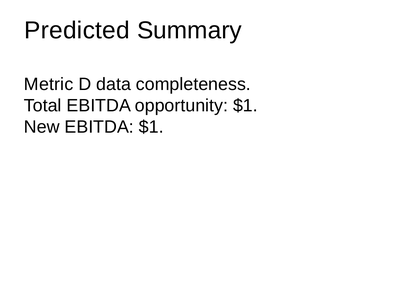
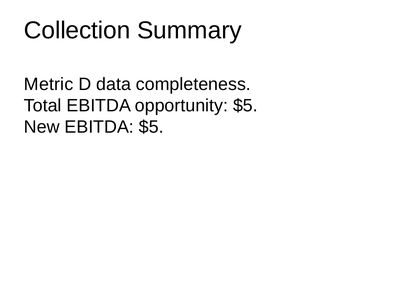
Predicted: Predicted -> Collection
opportunity $1: $1 -> $5
EBITDA $1: $1 -> $5
